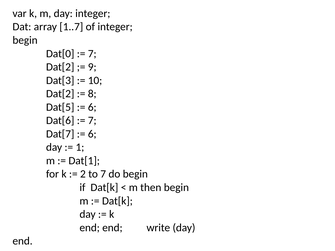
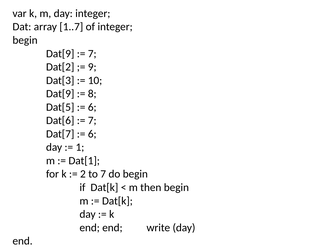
Dat[0 at (60, 54): Dat[0 -> Dat[9
Dat[2 at (60, 94): Dat[2 -> Dat[9
